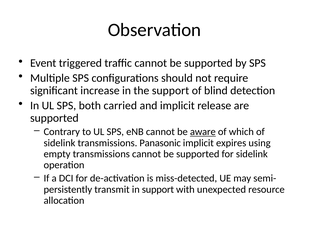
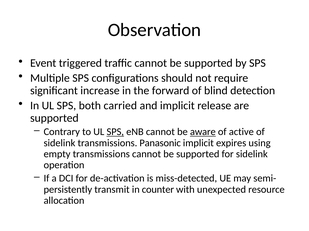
the support: support -> forward
SPS at (115, 132) underline: none -> present
which: which -> active
in support: support -> counter
